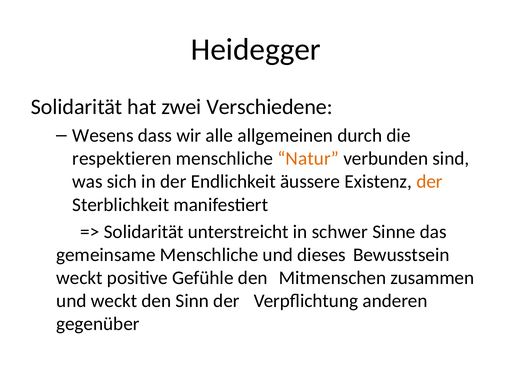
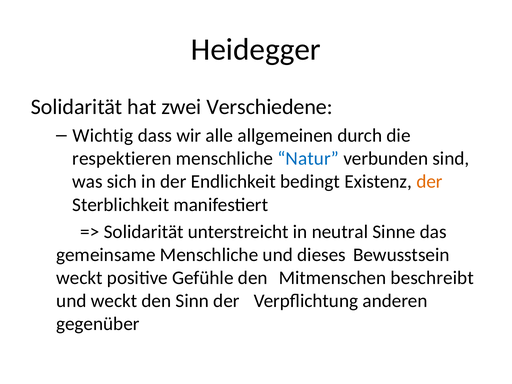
Wesens: Wesens -> Wichtig
Natur colour: orange -> blue
äussere: äussere -> bedingt
schwer: schwer -> neutral
zusammen: zusammen -> beschreibt
